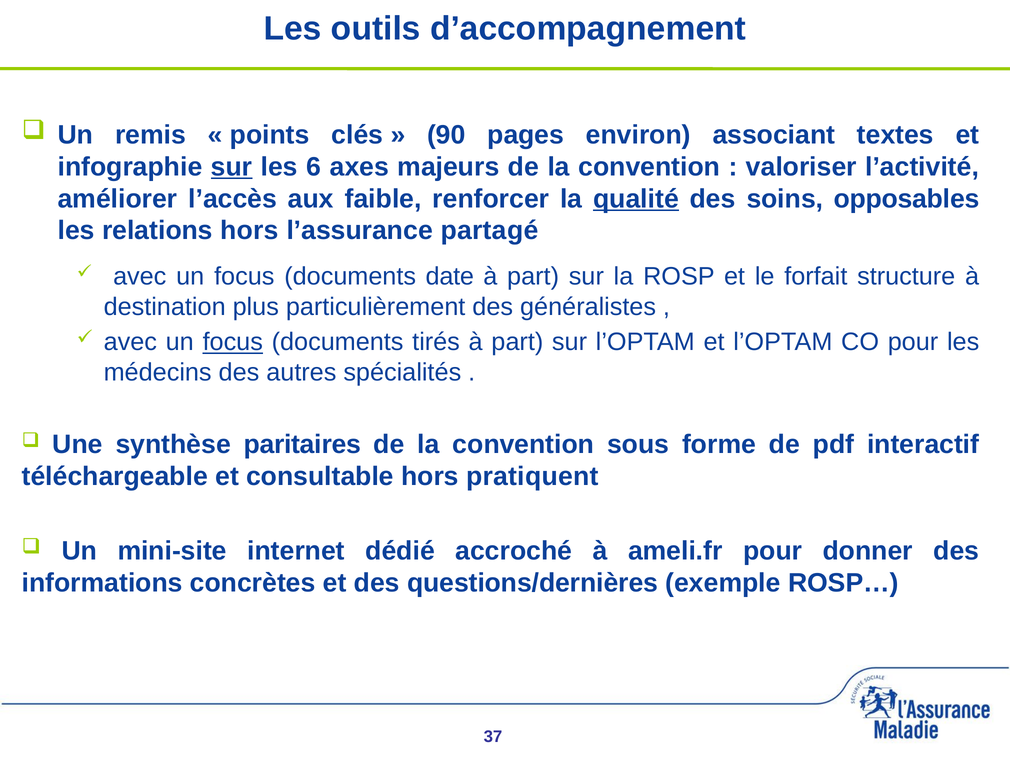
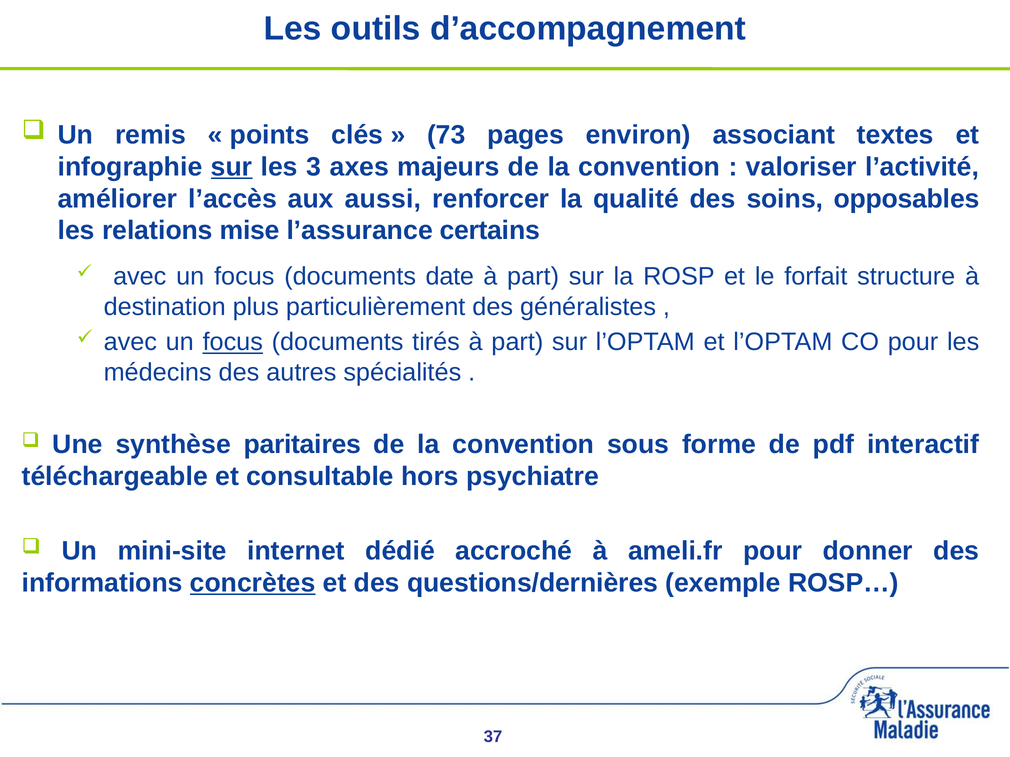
90: 90 -> 73
6: 6 -> 3
faible: faible -> aussi
qualité underline: present -> none
relations hors: hors -> mise
partagé: partagé -> certains
pratiquent: pratiquent -> psychiatre
concrètes underline: none -> present
